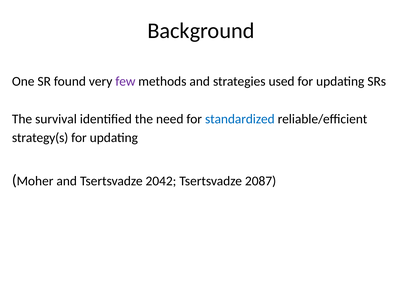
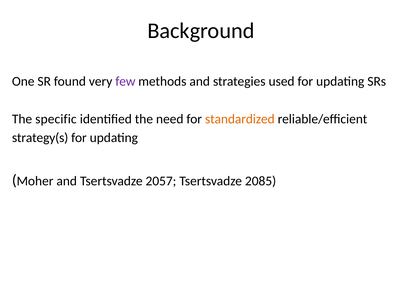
survival: survival -> specific
standardized colour: blue -> orange
2042: 2042 -> 2057
2087: 2087 -> 2085
